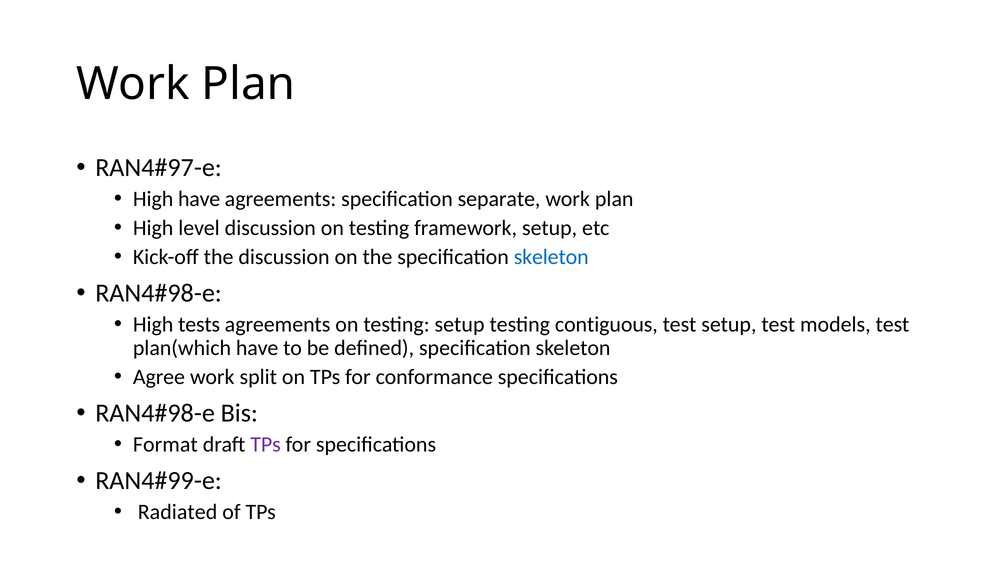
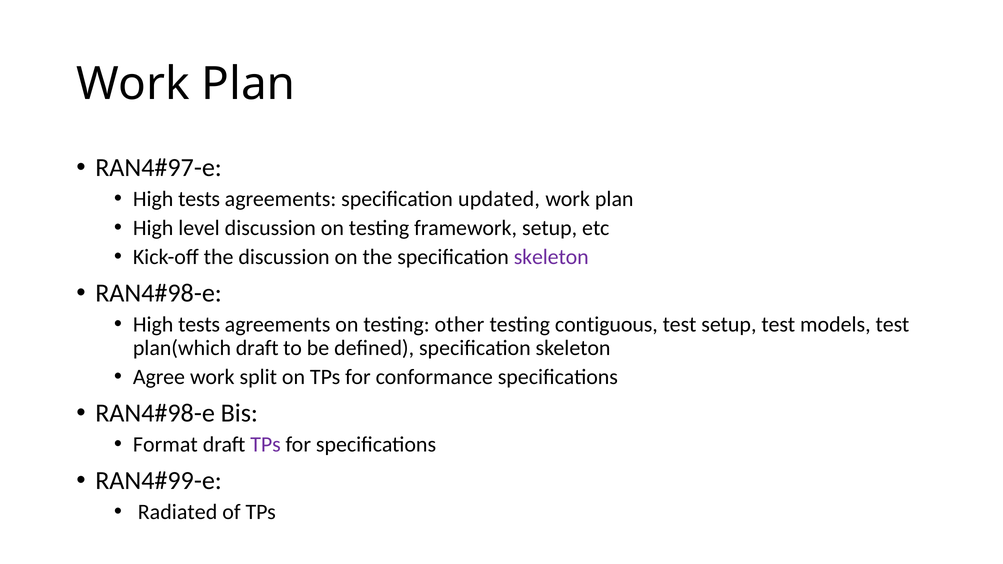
have at (199, 199): have -> tests
separate: separate -> updated
skeleton at (551, 257) colour: blue -> purple
testing setup: setup -> other
plan(which have: have -> draft
